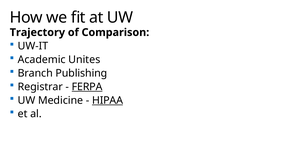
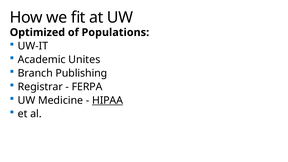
Trajectory: Trajectory -> Optimized
Comparison: Comparison -> Populations
FERPA underline: present -> none
